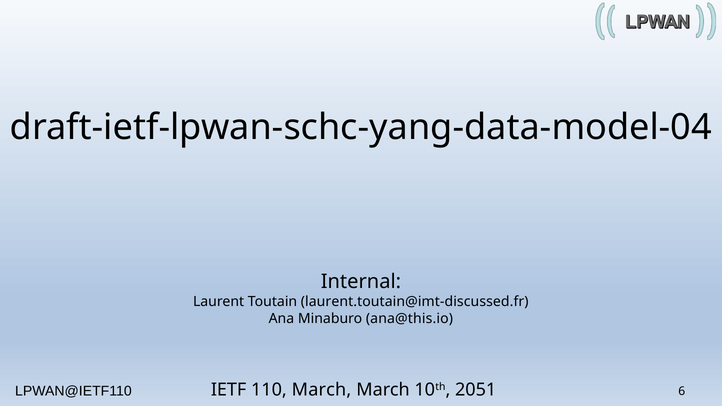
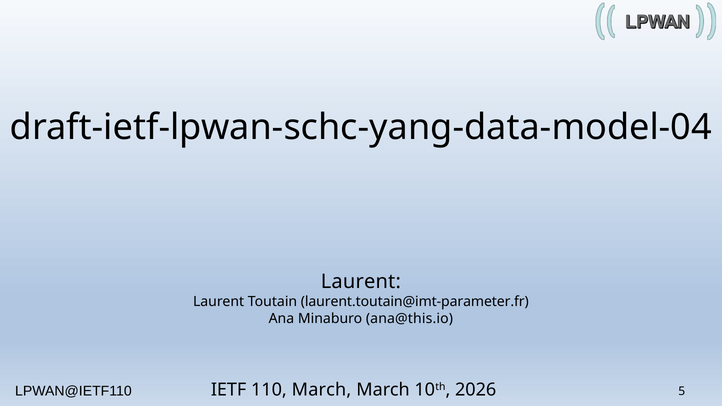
Internal at (361, 282): Internal -> Laurent
laurent.toutain@imt-discussed.fr: laurent.toutain@imt-discussed.fr -> laurent.toutain@imt-parameter.fr
2051: 2051 -> 2026
6: 6 -> 5
